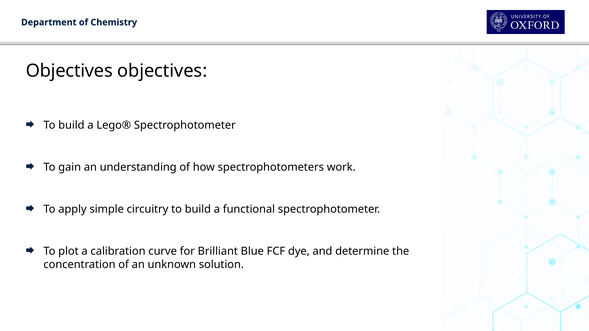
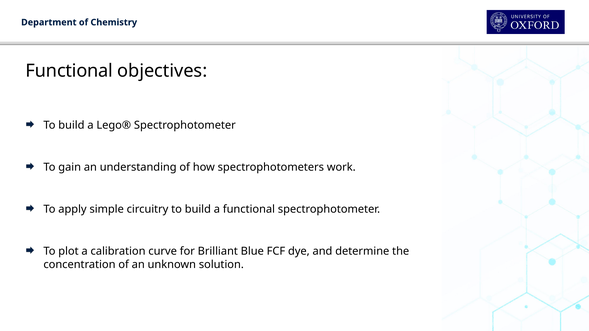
Objectives at (69, 71): Objectives -> Functional
